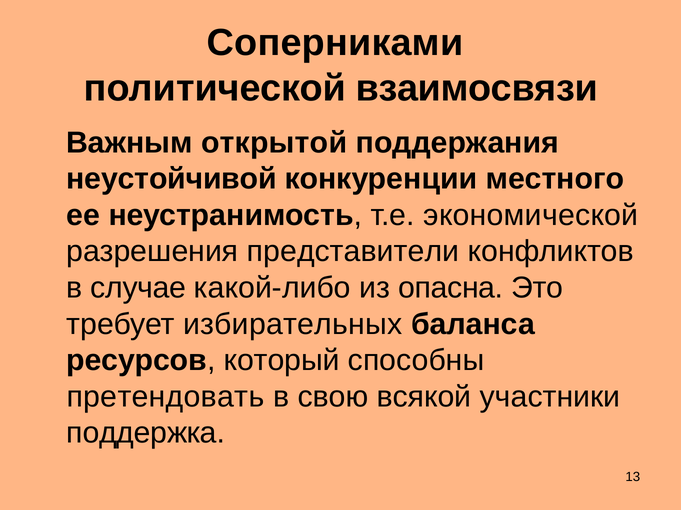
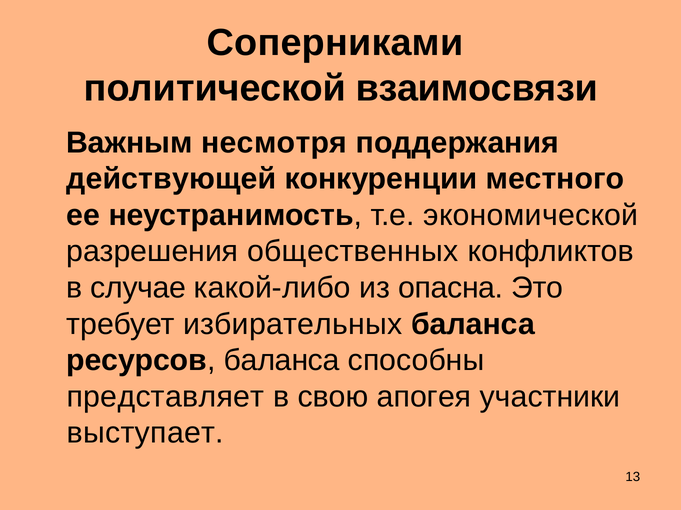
открытой: открытой -> несмотря
неустойчивой: неустойчивой -> действующей
представители: представители -> общественных
ресурсов который: который -> баланса
претендовать: претендовать -> представляет
всякой: всякой -> апогея
поддержка: поддержка -> выступает
